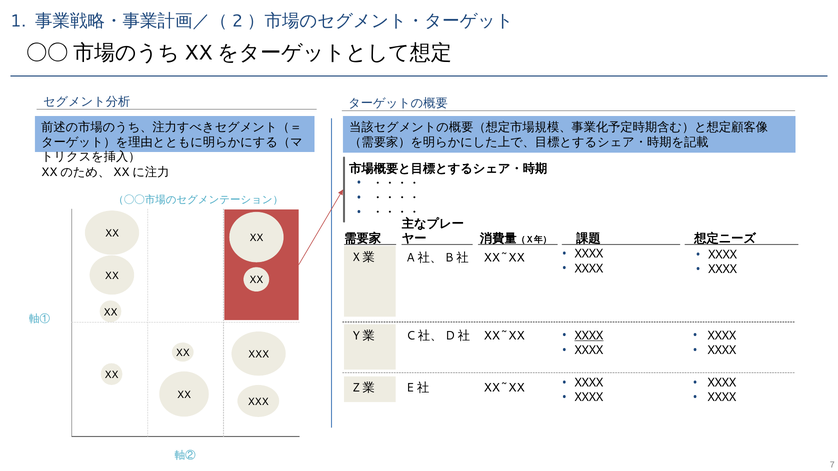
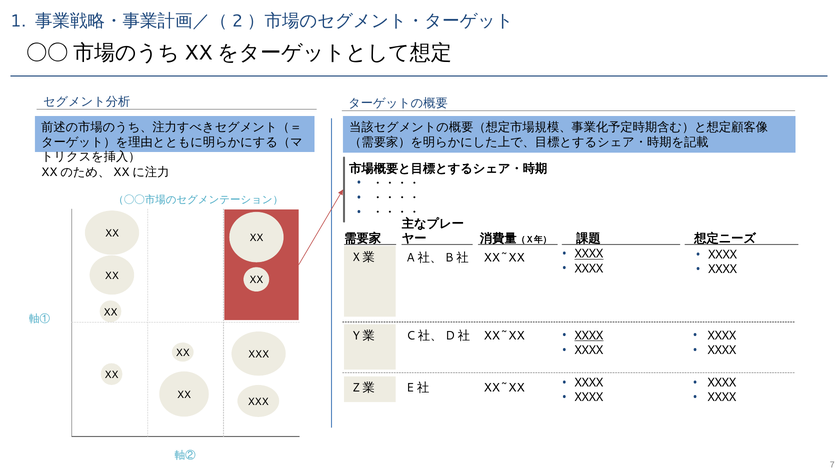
XXXX at (589, 254) underline: none -> present
